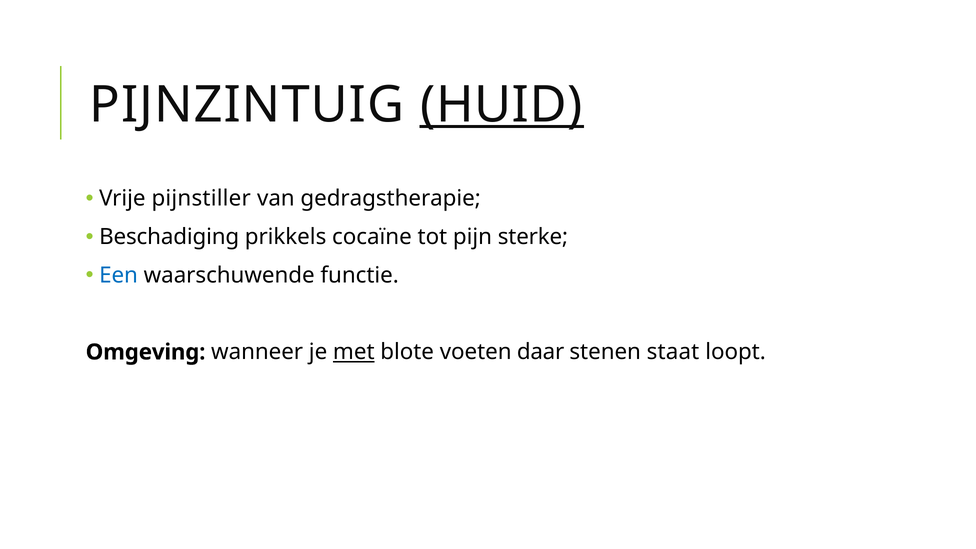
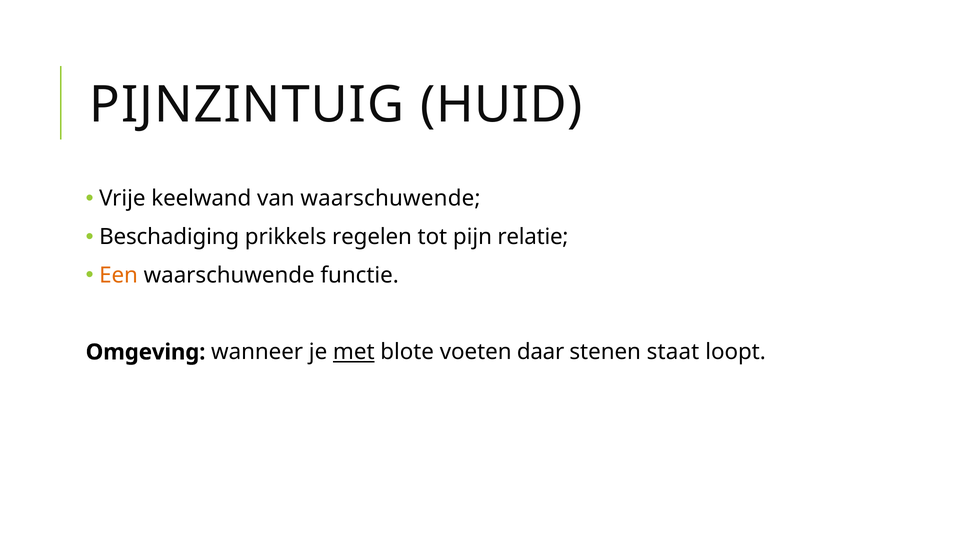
HUID underline: present -> none
pijnstiller: pijnstiller -> keelwand
van gedragstherapie: gedragstherapie -> waarschuwende
cocaïne: cocaïne -> regelen
sterke: sterke -> relatie
Een colour: blue -> orange
